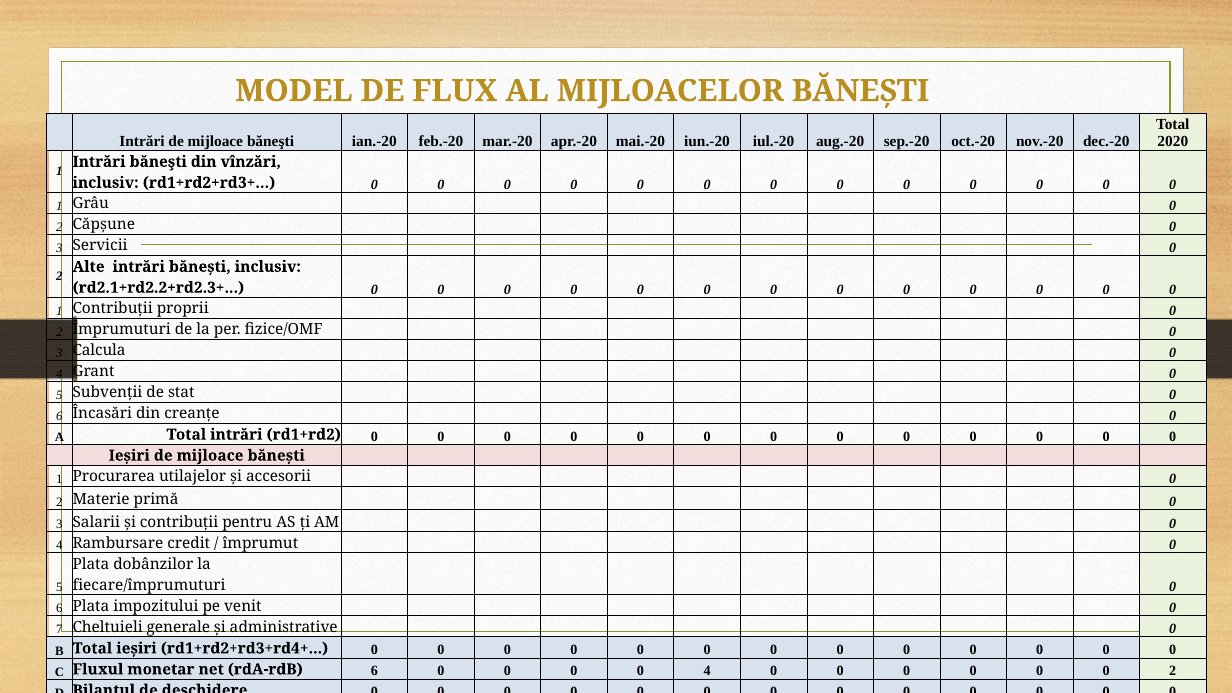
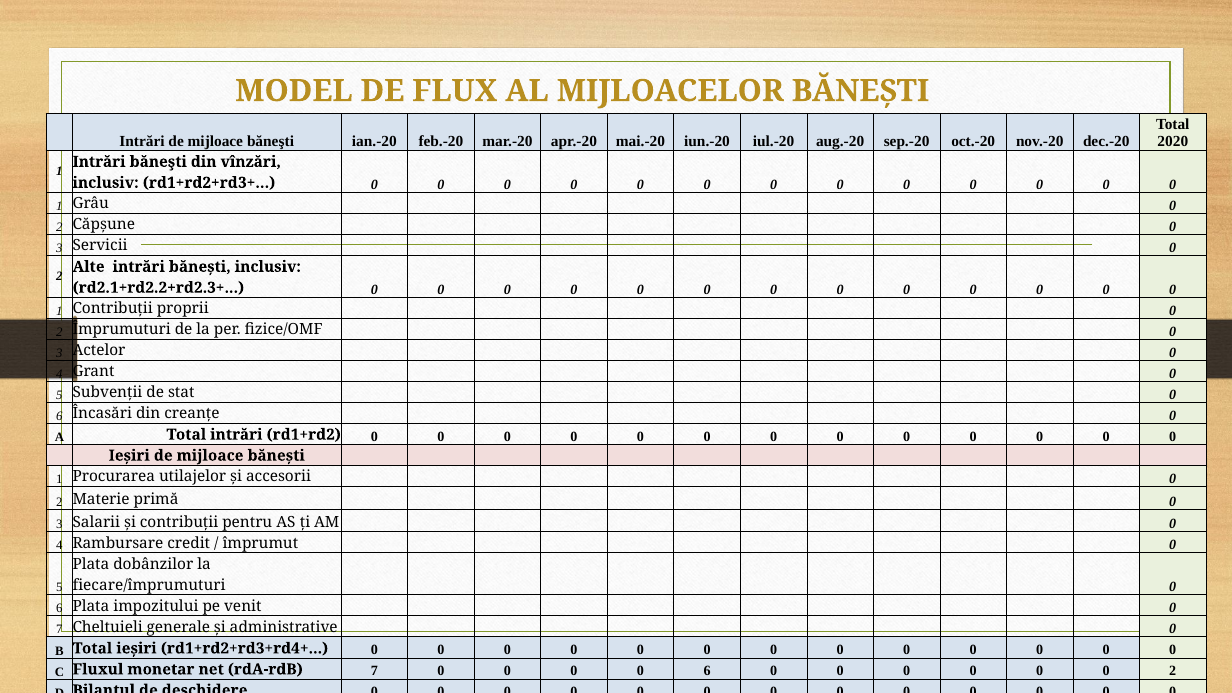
Calcula: Calcula -> Actelor
rdA-rdB 6: 6 -> 7
0 0 4: 4 -> 6
